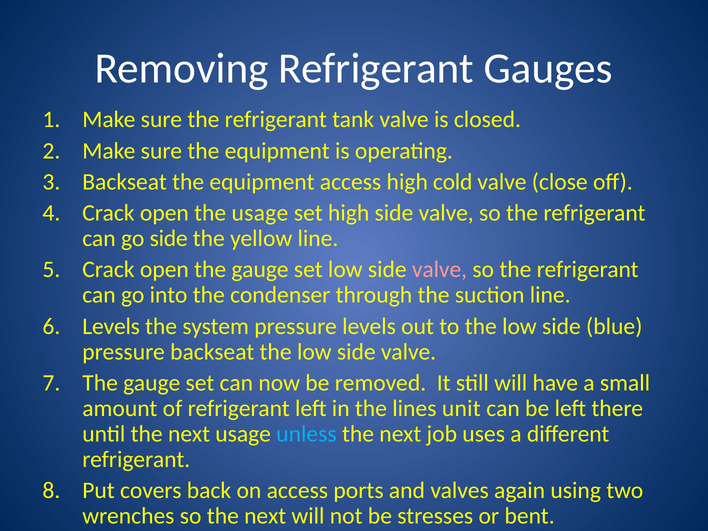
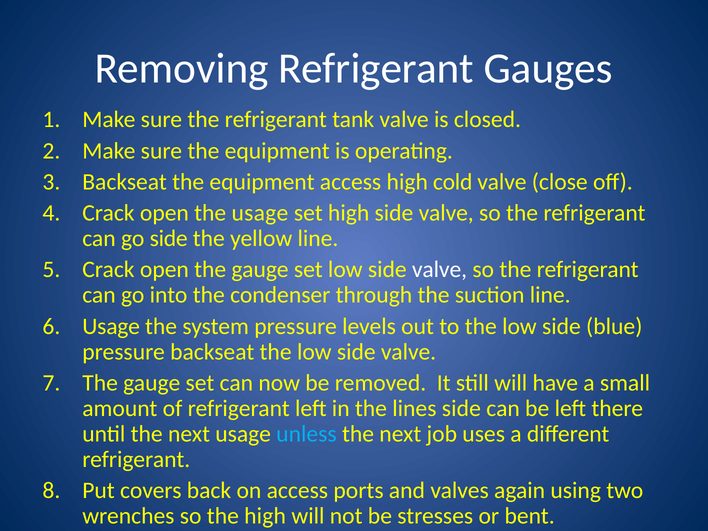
valve at (439, 270) colour: pink -> white
Levels at (111, 326): Levels -> Usage
lines unit: unit -> side
so the next: next -> high
